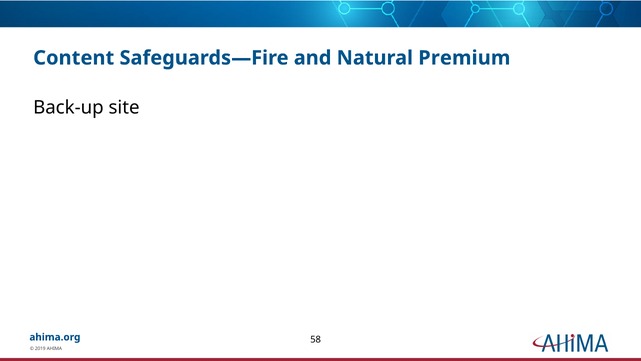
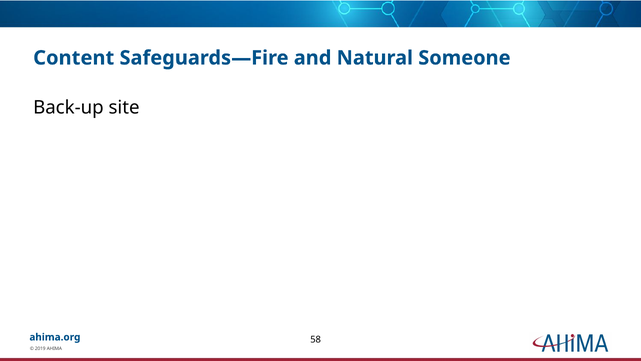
Premium: Premium -> Someone
